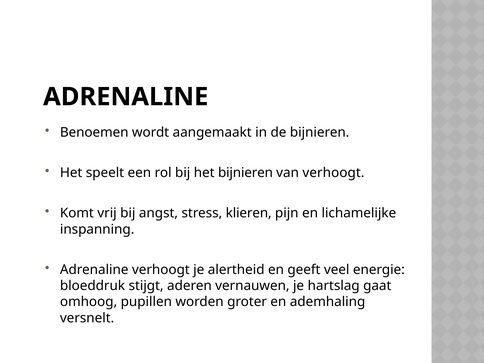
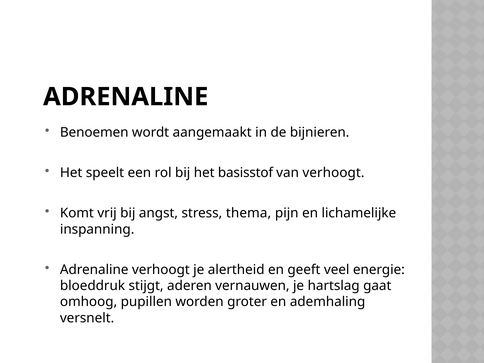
het bijnieren: bijnieren -> basisstof
klieren: klieren -> thema
